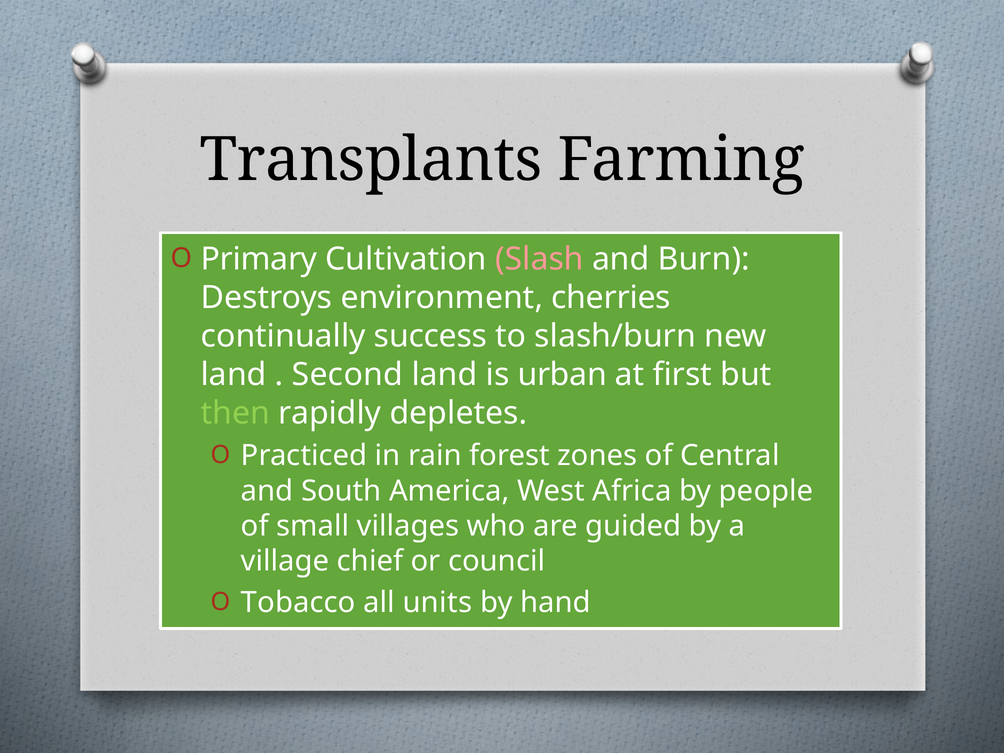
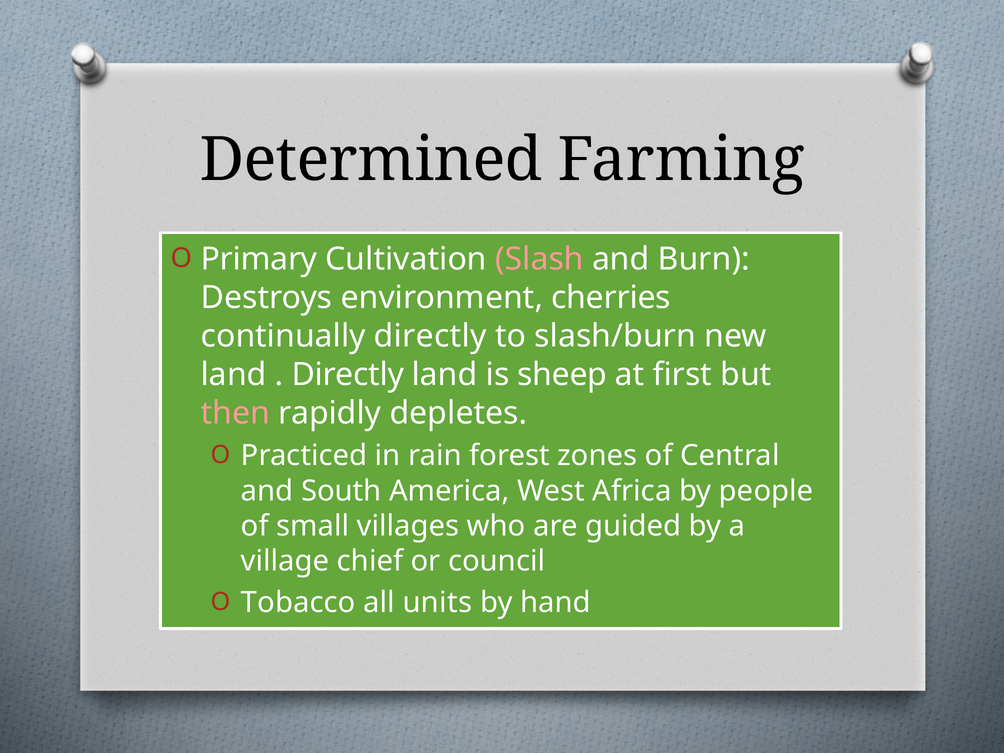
Transplants: Transplants -> Determined
continually success: success -> directly
Second at (347, 375): Second -> Directly
urban: urban -> sheep
then colour: light green -> pink
